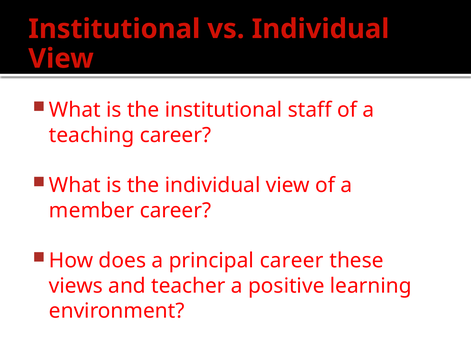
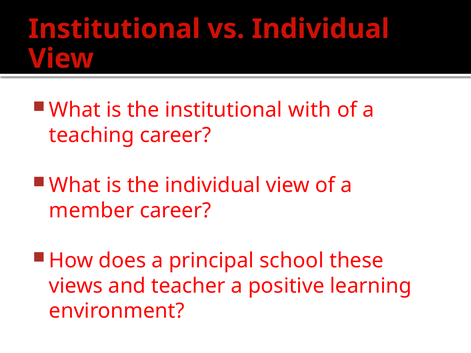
staff: staff -> with
principal career: career -> school
